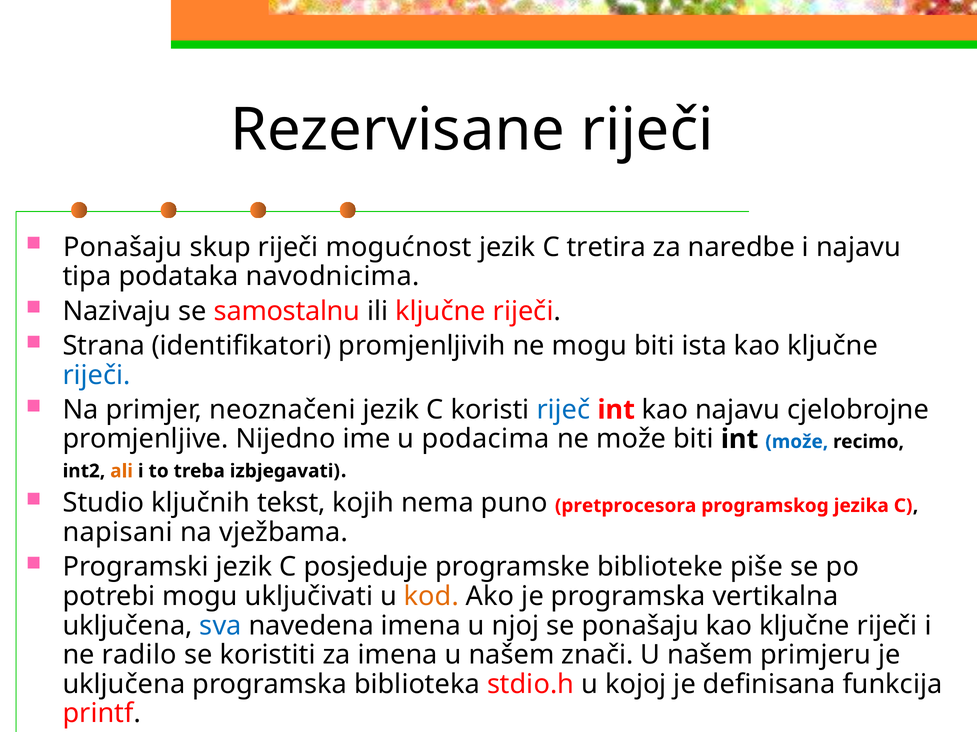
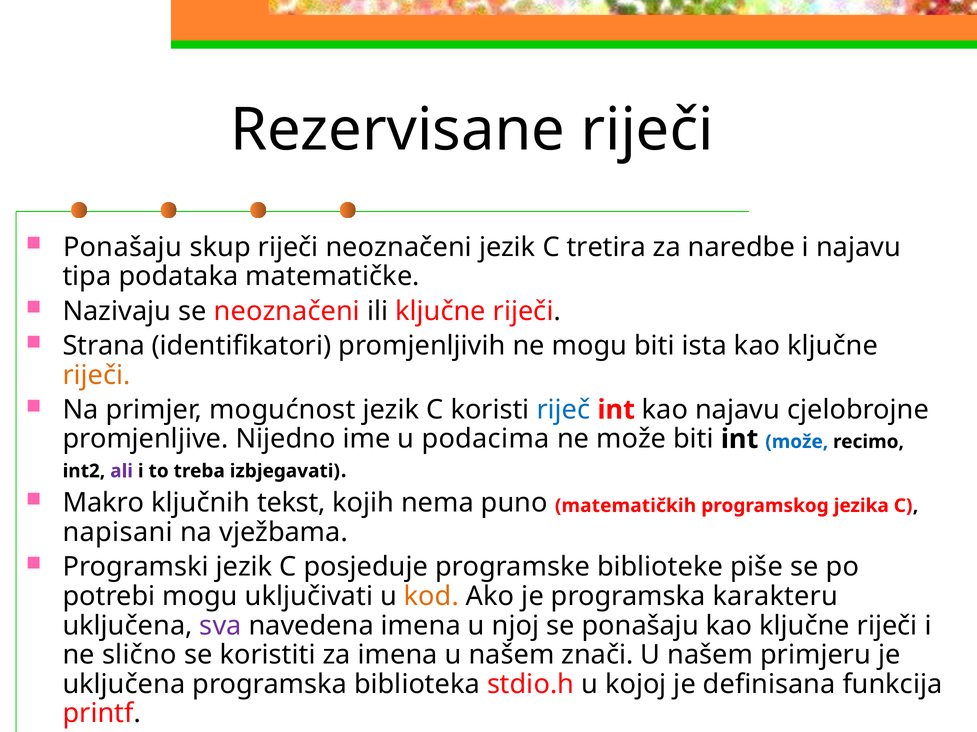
riječi mogućnost: mogućnost -> neoznačeni
navodnicima: navodnicima -> matematičke
se samostalnu: samostalnu -> neoznačeni
riječi at (97, 375) colour: blue -> orange
neoznačeni: neoznačeni -> mogućnost
ali colour: orange -> purple
Studio: Studio -> Makro
pretprocesora: pretprocesora -> matematičkih
vertikalna: vertikalna -> karakteru
sva colour: blue -> purple
radilo: radilo -> slično
